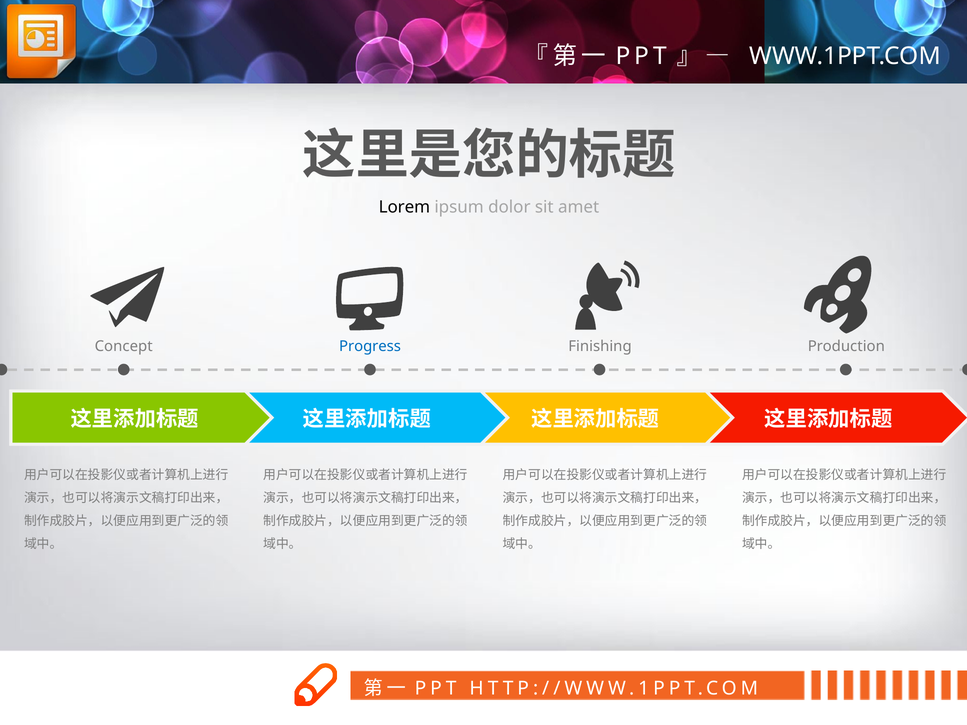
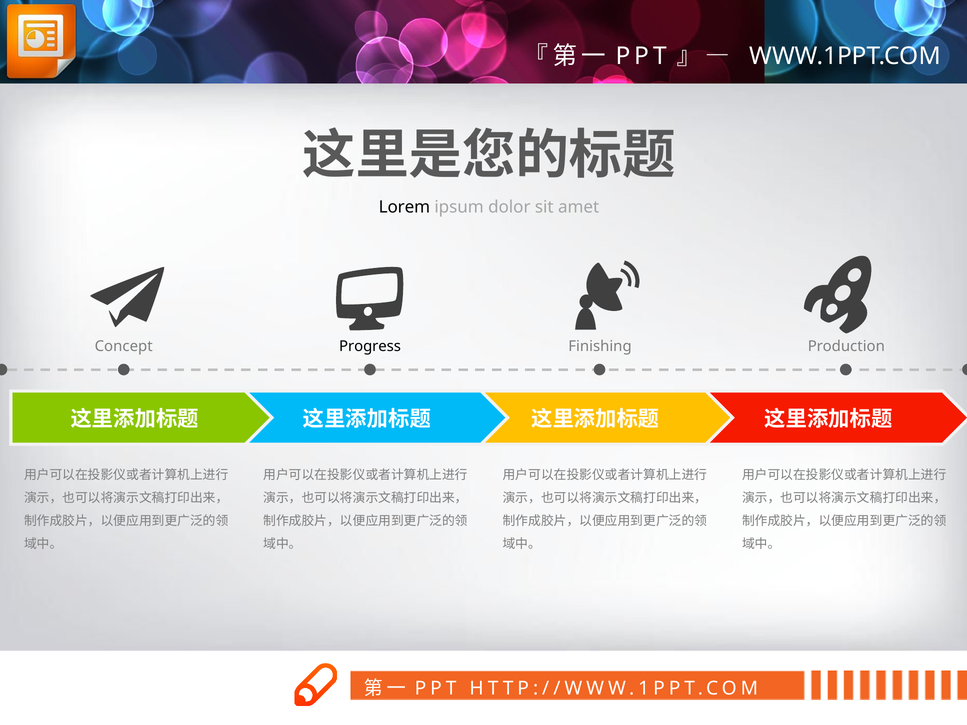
Progress colour: blue -> black
